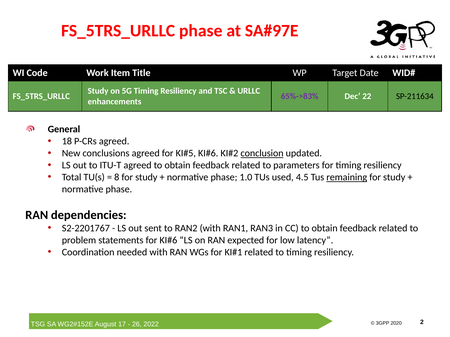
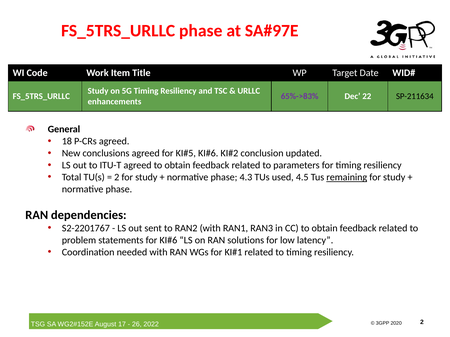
conclusion underline: present -> none
8 at (117, 178): 8 -> 2
1.0: 1.0 -> 4.3
expected: expected -> solutions
